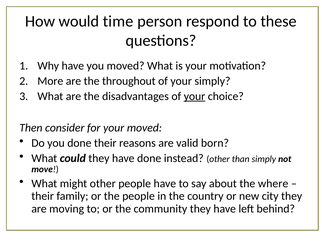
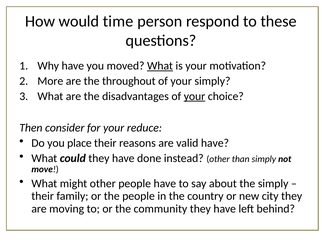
What at (160, 66) underline: none -> present
your moved: moved -> reduce
you done: done -> place
valid born: born -> have
the where: where -> simply
